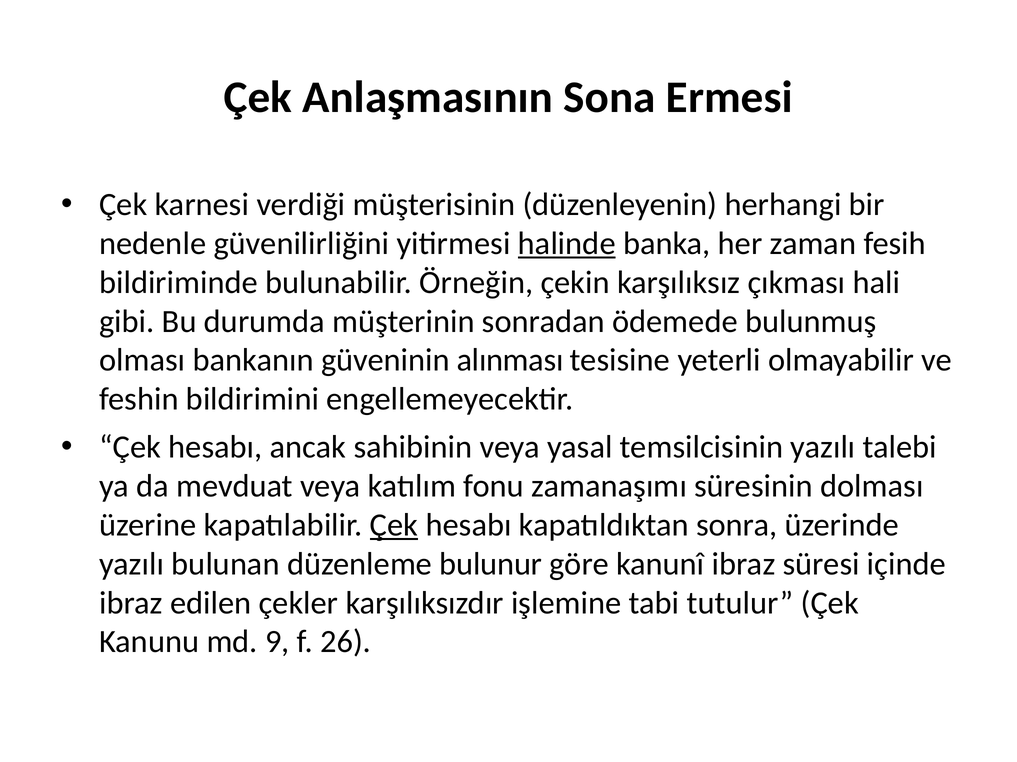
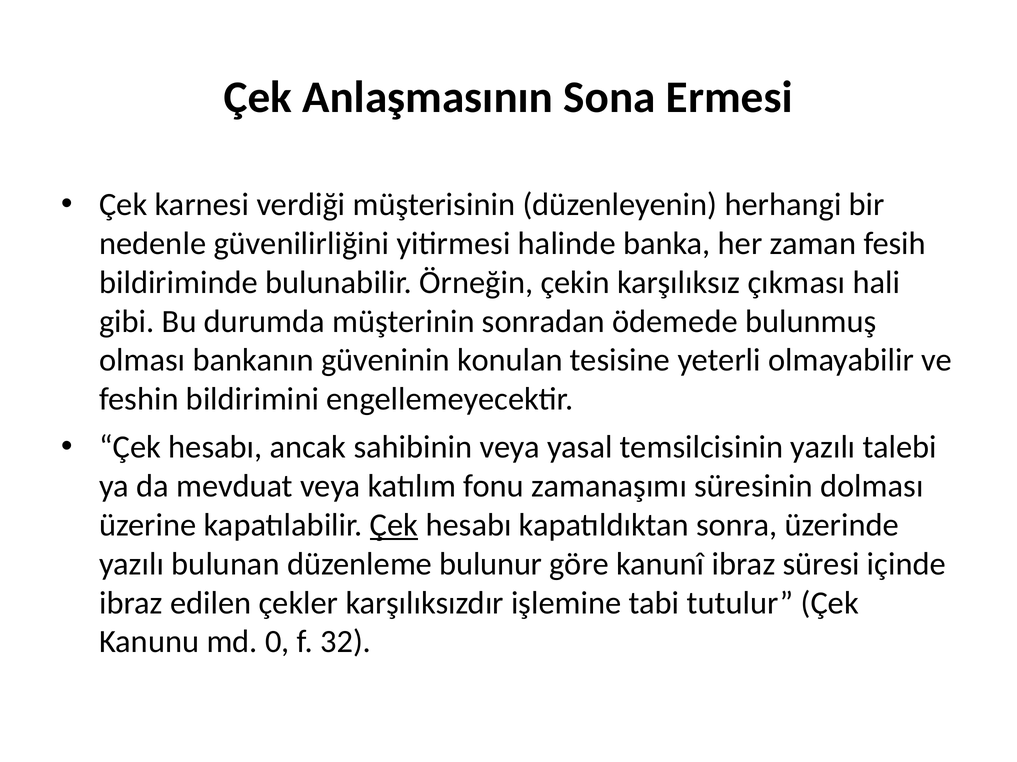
halinde underline: present -> none
alınması: alınması -> konulan
9: 9 -> 0
26: 26 -> 32
